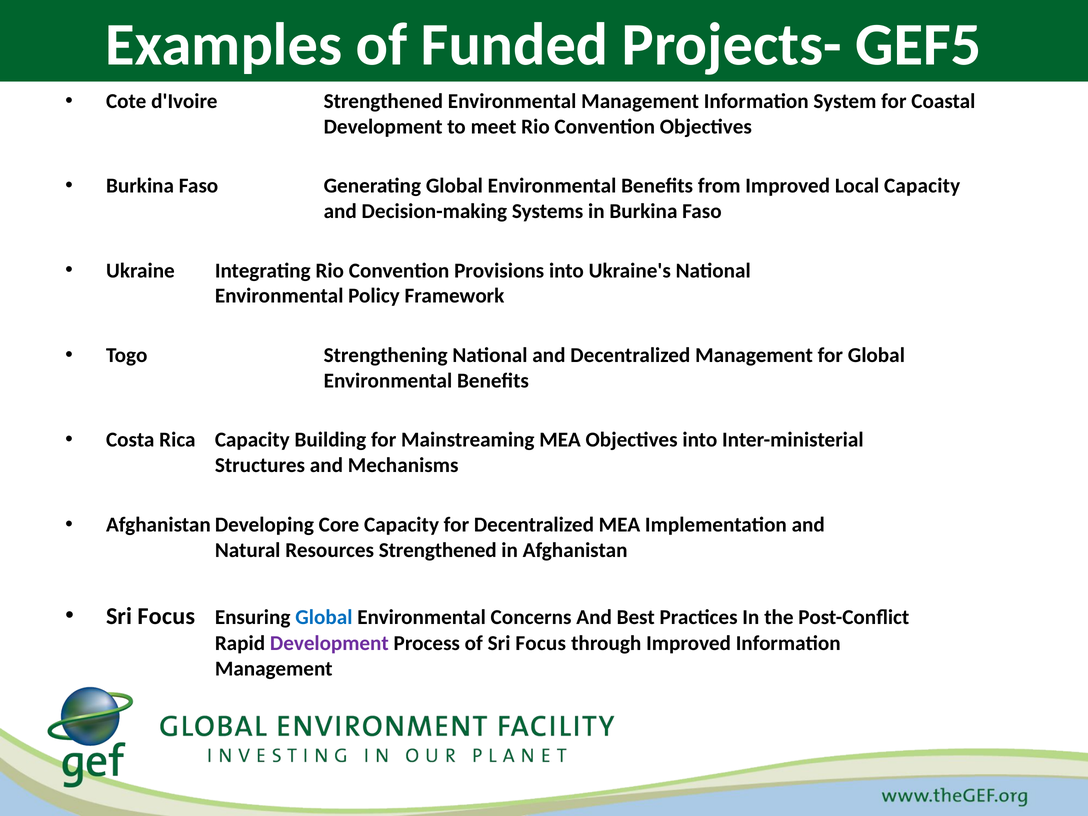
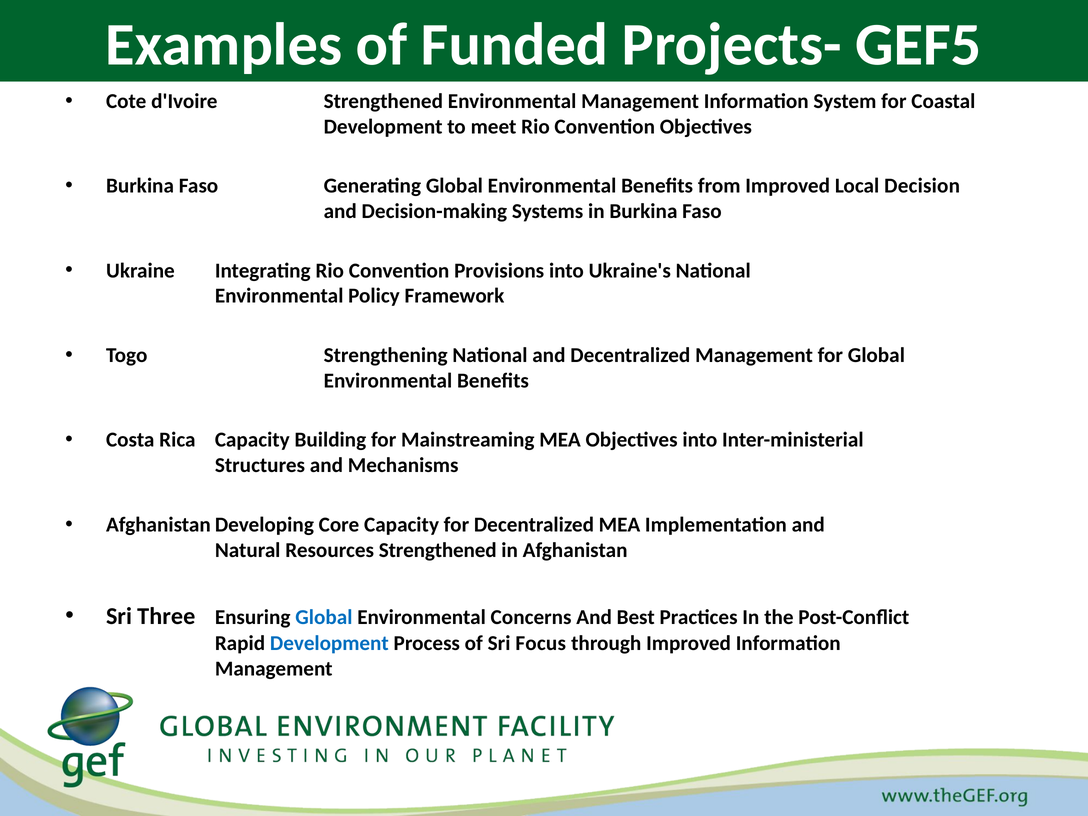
Local Capacity: Capacity -> Decision
Focus at (166, 616): Focus -> Three
Development at (329, 643) colour: purple -> blue
